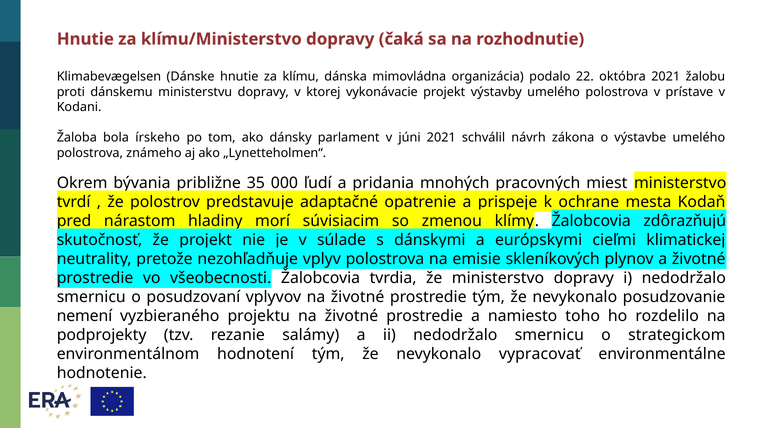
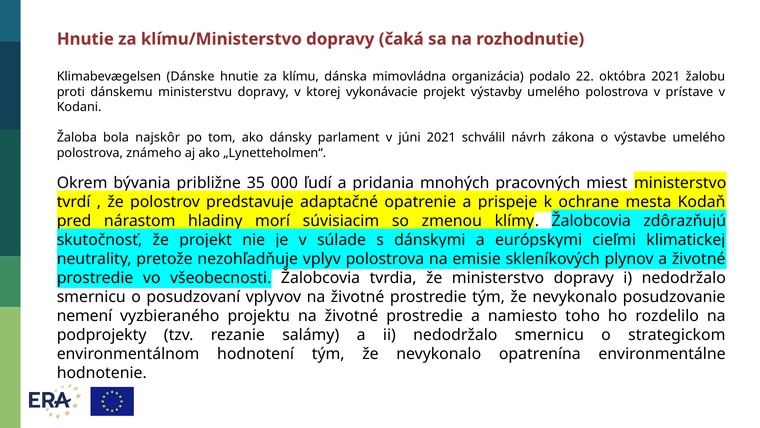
írskeho: írskeho -> najskôr
vypracovať: vypracovať -> opatrenína
